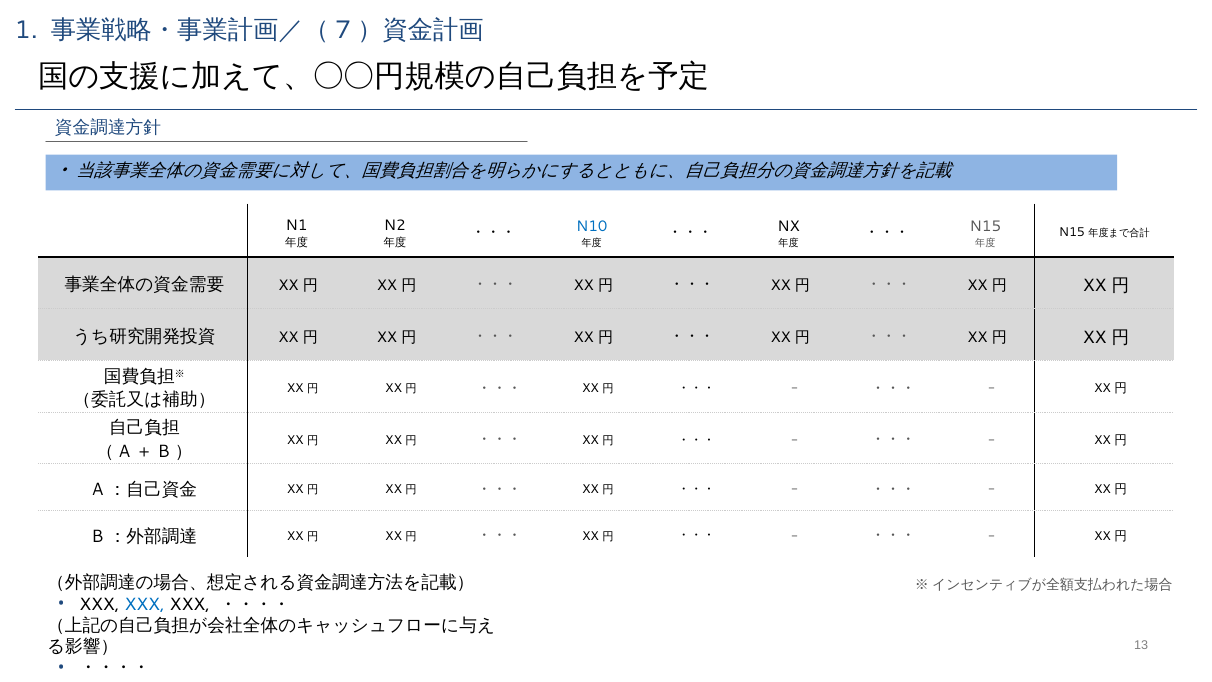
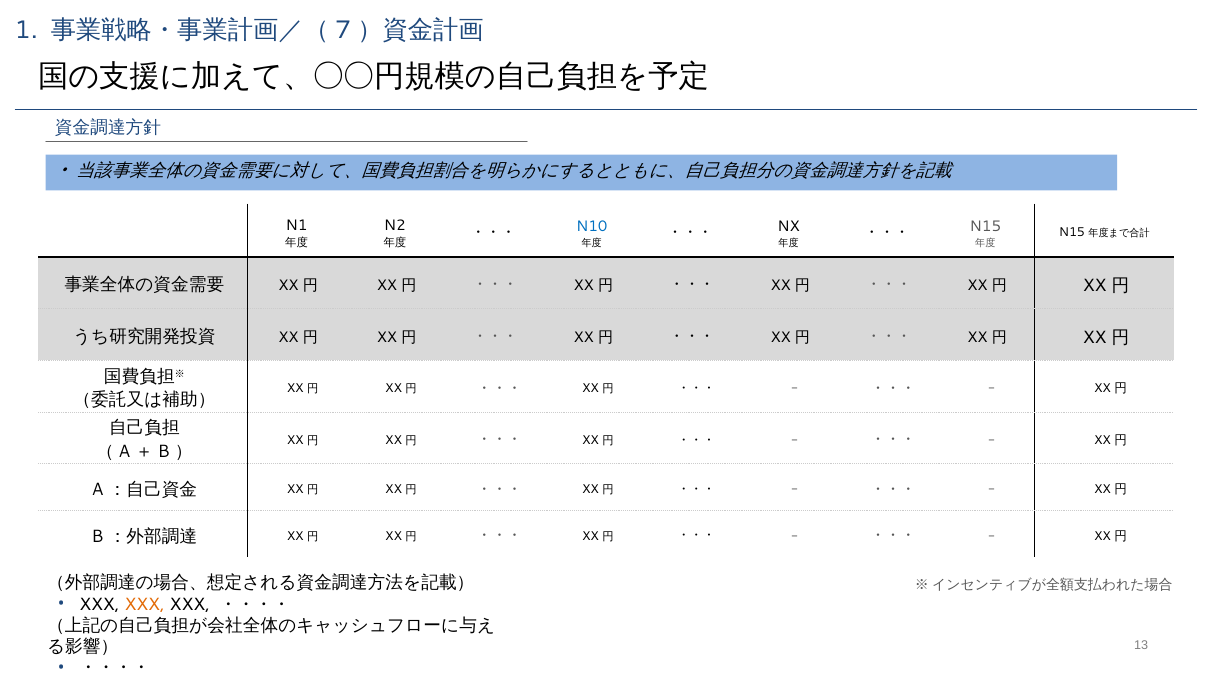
XXX at (145, 604) colour: blue -> orange
